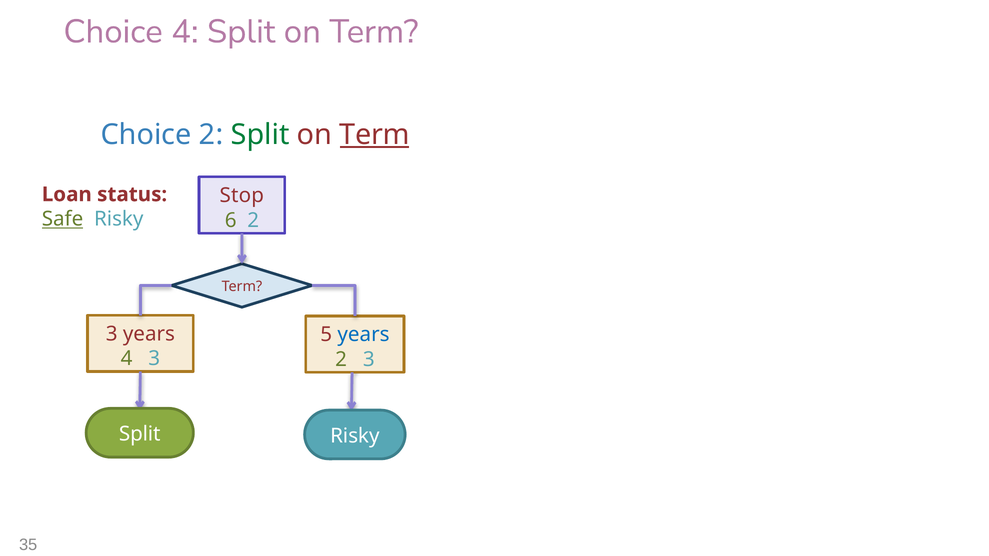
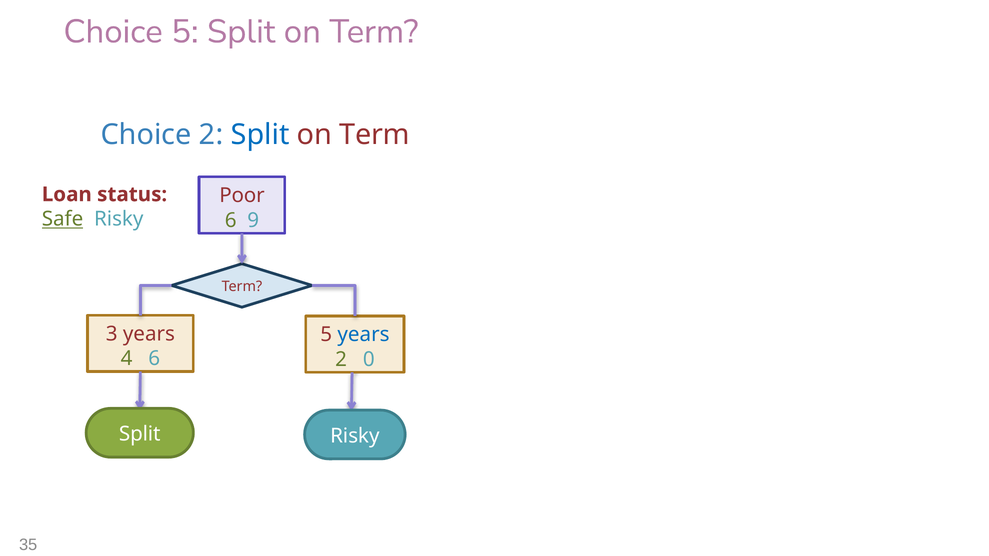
Choice 4: 4 -> 5
Split at (260, 135) colour: green -> blue
Term at (375, 135) underline: present -> none
Stop: Stop -> Poor
6 2: 2 -> 9
4 3: 3 -> 6
3 at (369, 360): 3 -> 0
